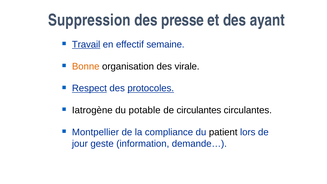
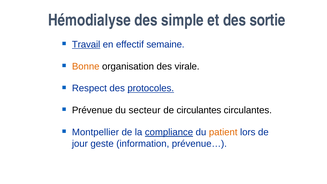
Suppression: Suppression -> Hémodialyse
presse: presse -> simple
ayant: ayant -> sortie
Respect underline: present -> none
Iatrogène: Iatrogène -> Prévenue
potable: potable -> secteur
compliance underline: none -> present
patient colour: black -> orange
demande…: demande… -> prévenue…
